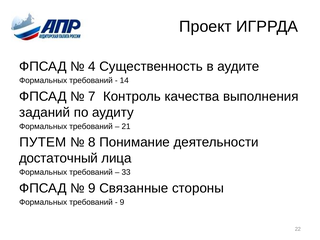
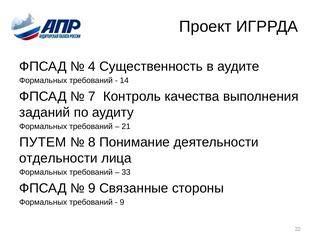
достаточный: достаточный -> отдельности
